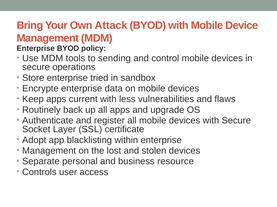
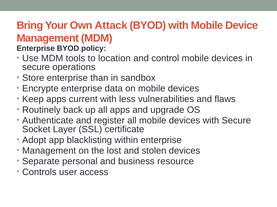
sending: sending -> location
tried: tried -> than
